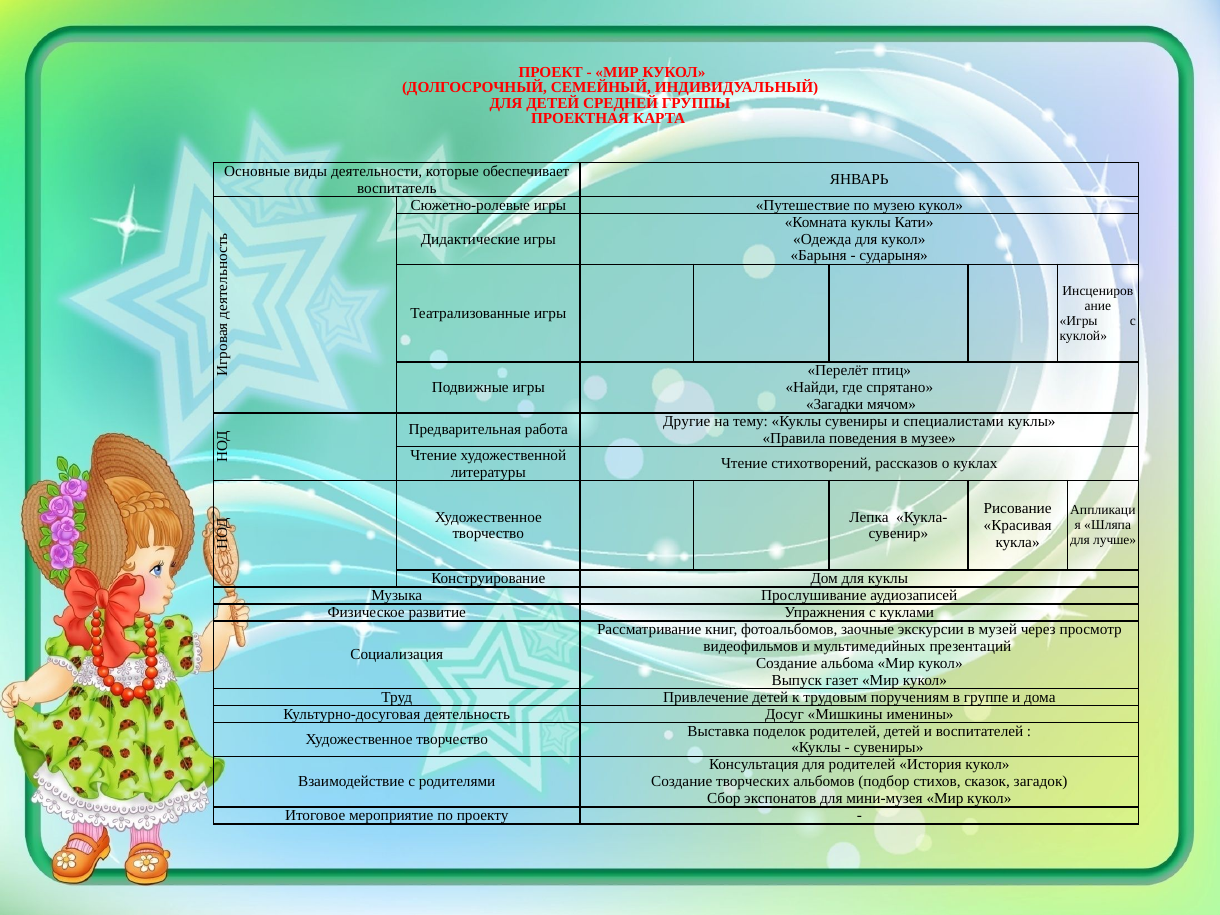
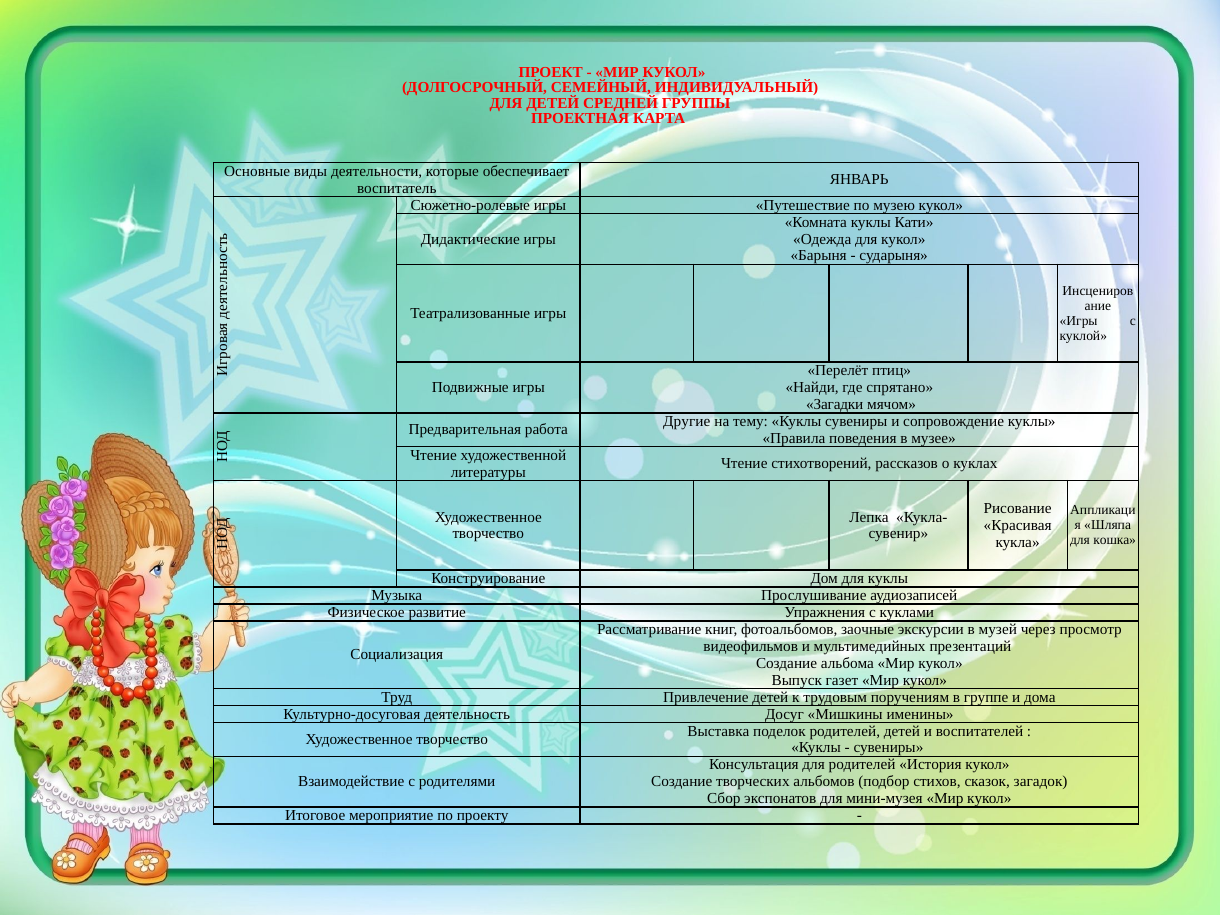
специалистами: специалистами -> сопровождение
лучше: лучше -> кошка
